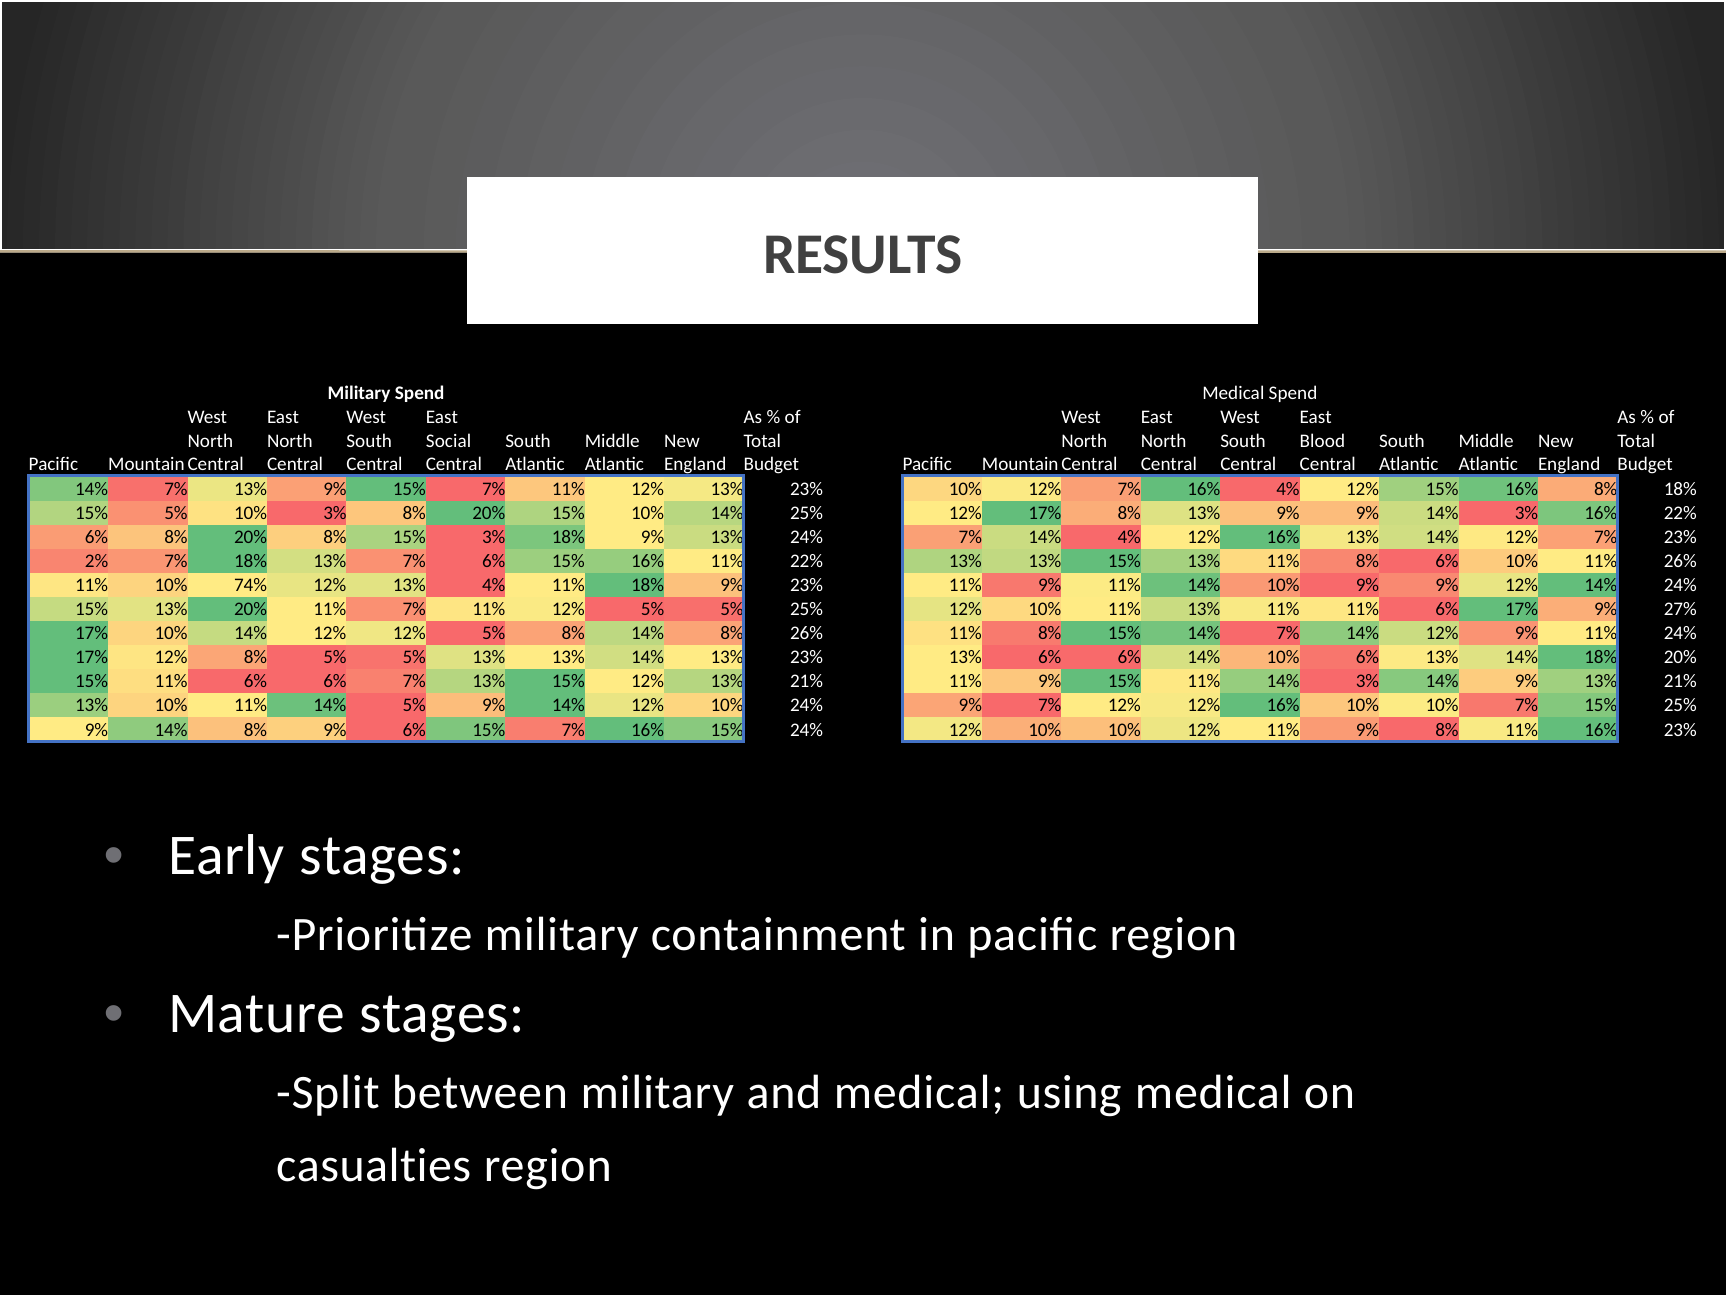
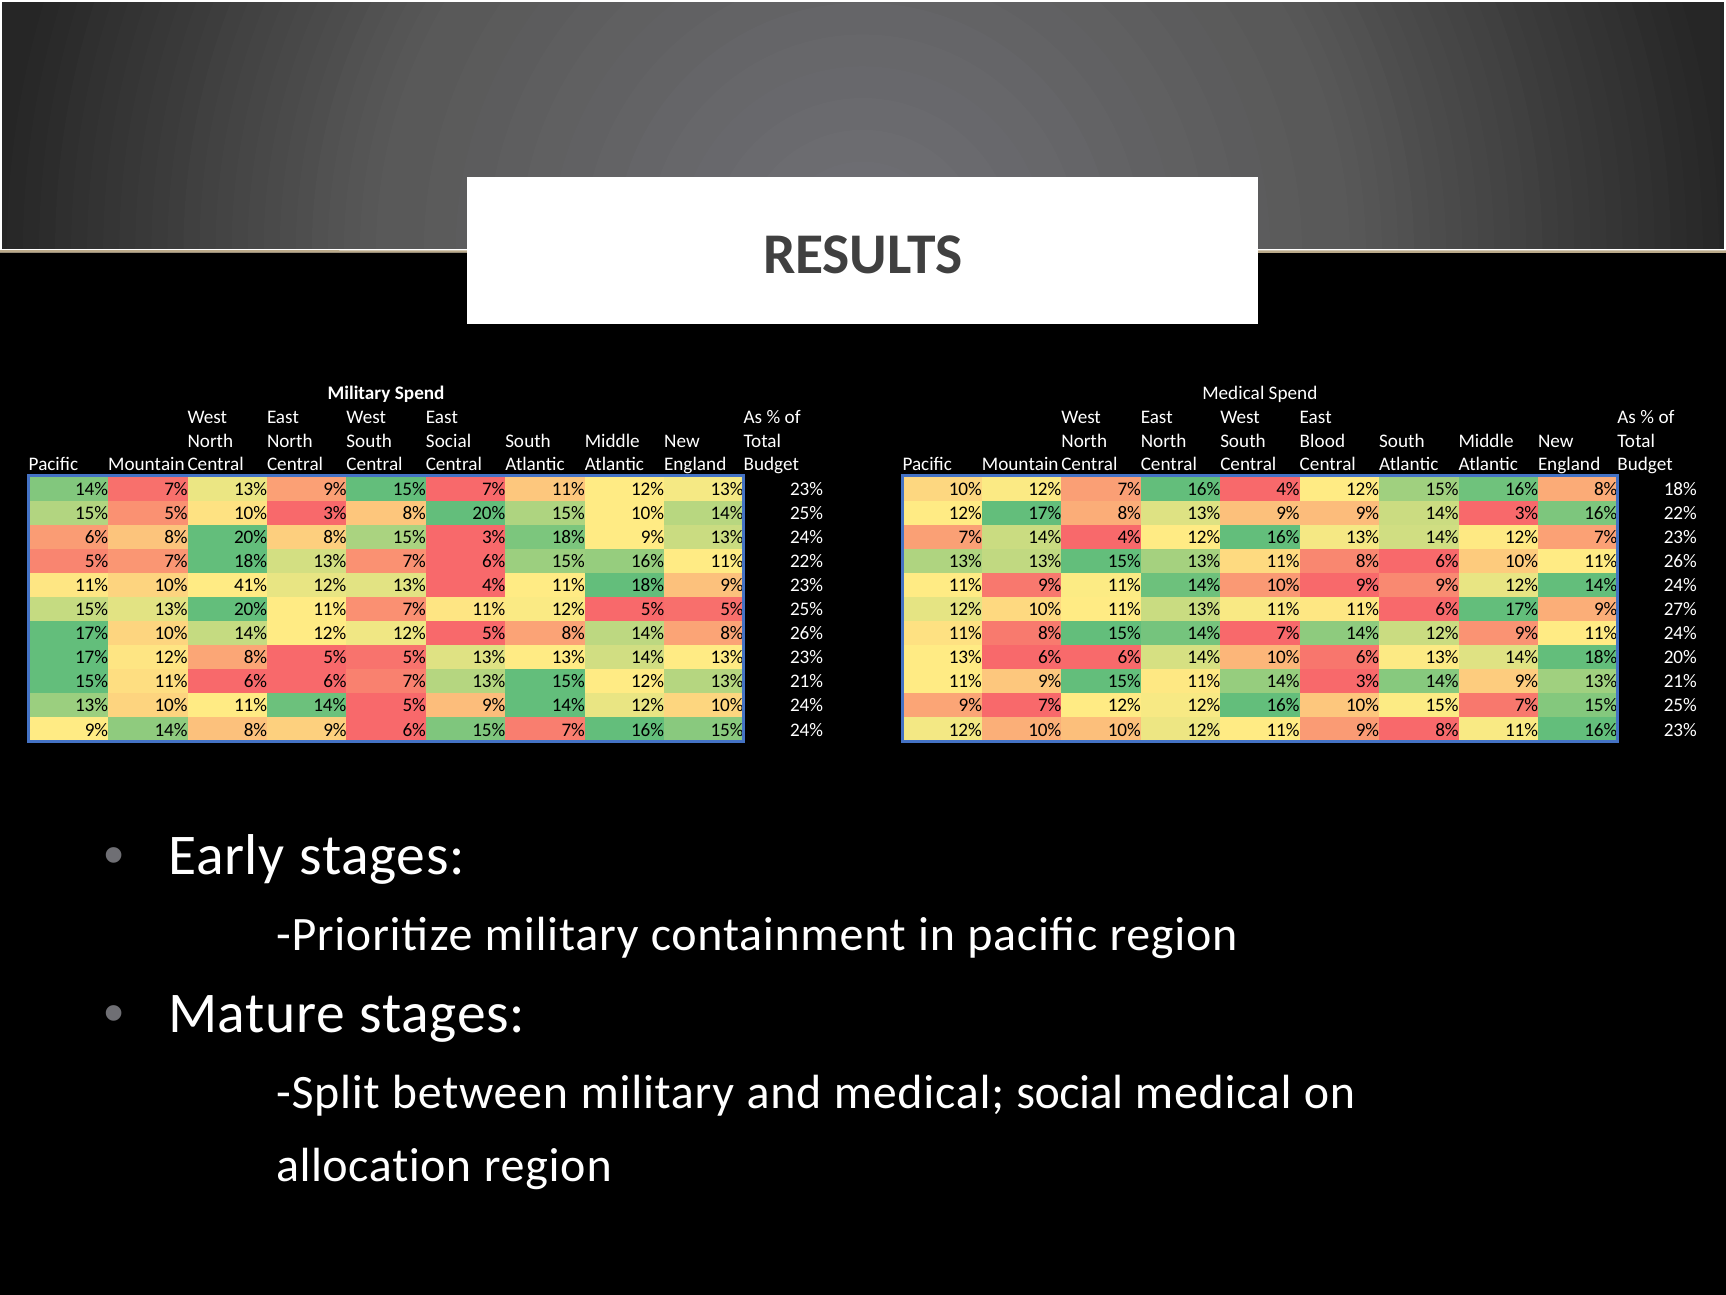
2% at (97, 561): 2% -> 5%
74%: 74% -> 41%
16% 10% 10%: 10% -> 15%
medical using: using -> social
casualties: casualties -> allocation
